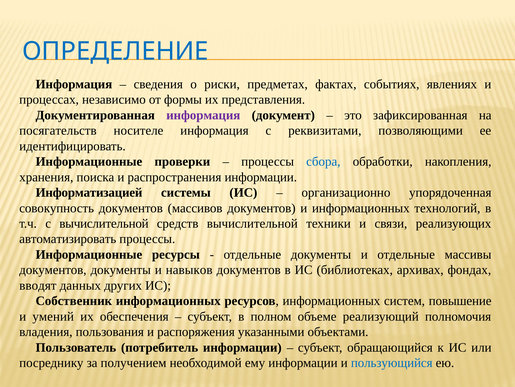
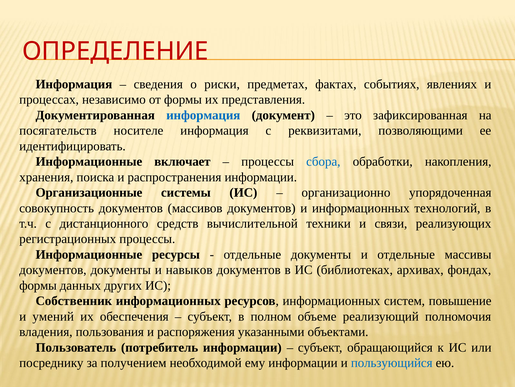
ОПРЕДЕЛЕНИЕ colour: blue -> red
информация at (203, 115) colour: purple -> blue
проверки: проверки -> включает
Информатизацией: Информатизацией -> Организационные
с вычислительной: вычислительной -> дистанционного
автоматизировать: автоматизировать -> регистрационных
вводят at (38, 285): вводят -> формы
